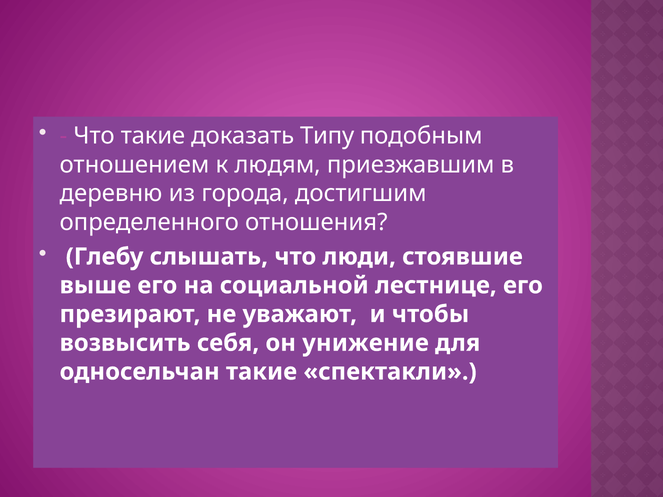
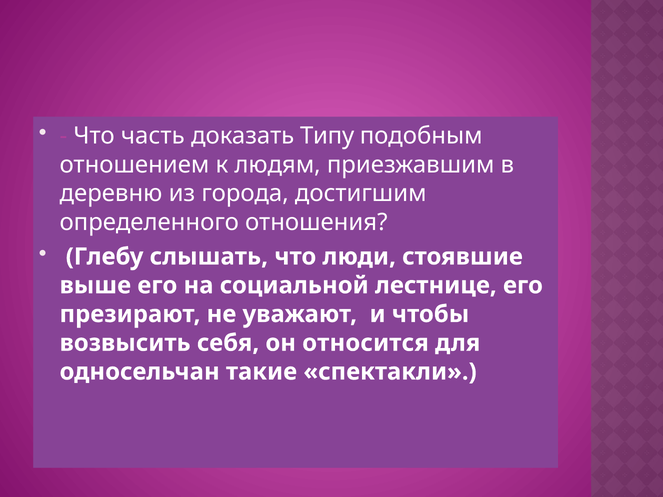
Что такие: такие -> часть
унижение: унижение -> относится
